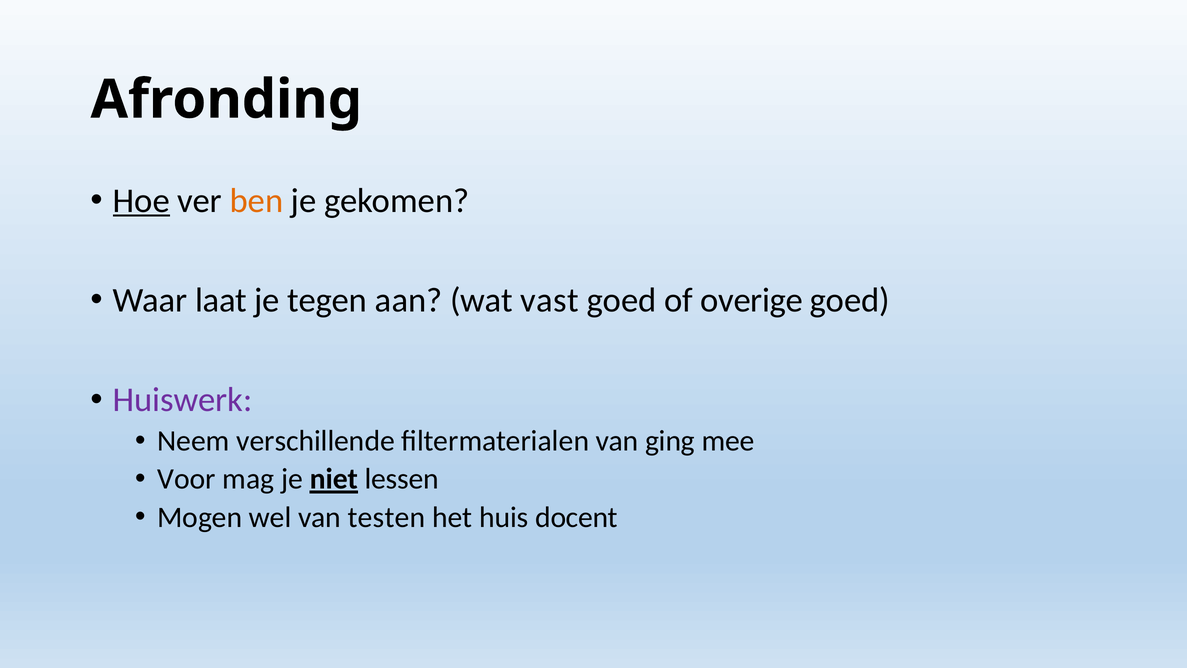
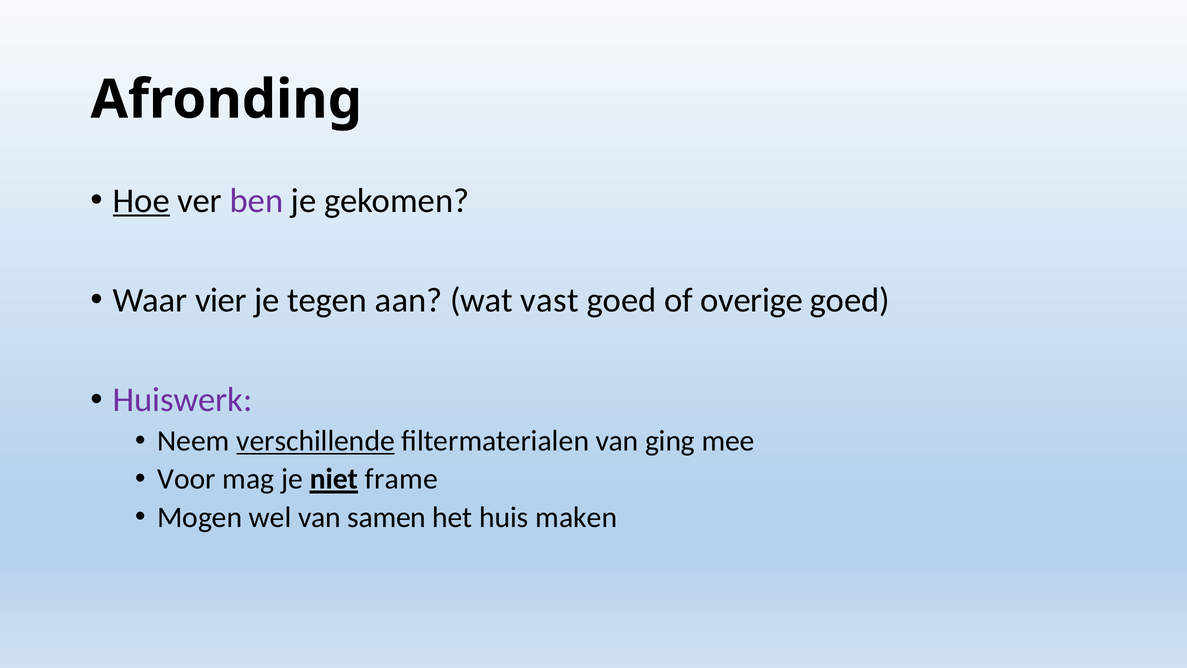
ben colour: orange -> purple
laat: laat -> vier
verschillende underline: none -> present
lessen: lessen -> frame
testen: testen -> samen
docent: docent -> maken
